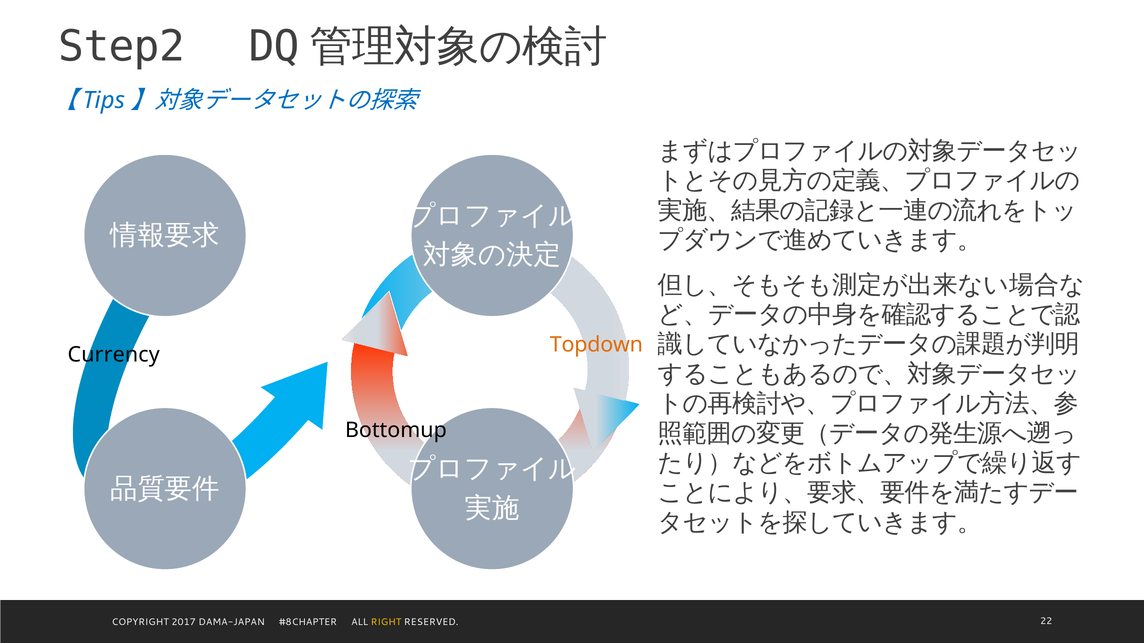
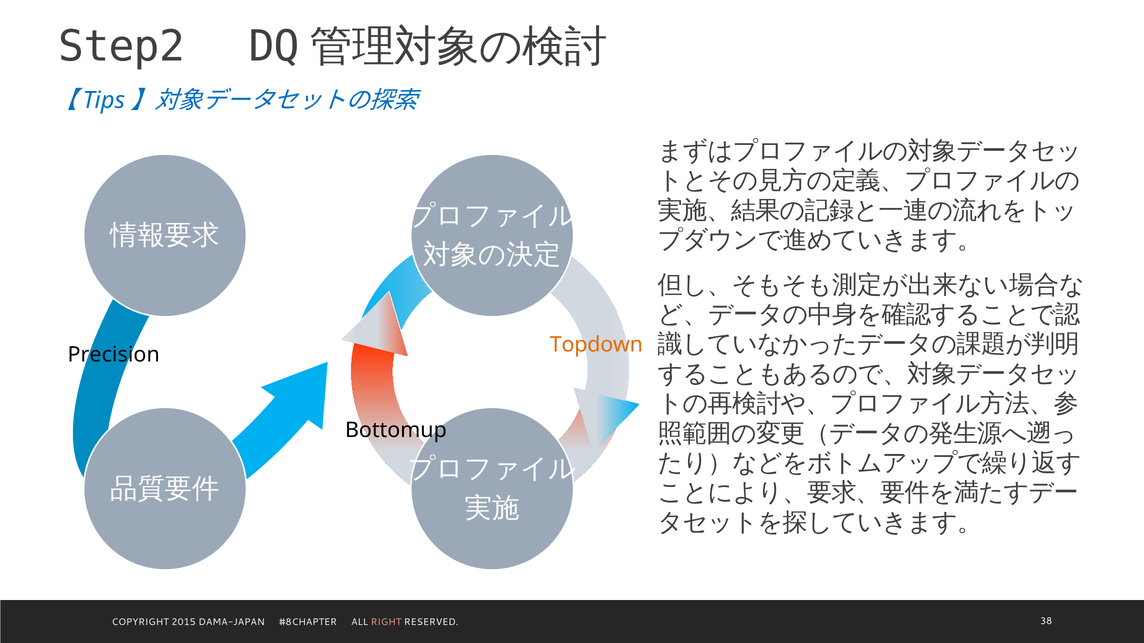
Currency: Currency -> Precision
2017: 2017 -> 2015
RIGHT colour: yellow -> pink
22: 22 -> 38
